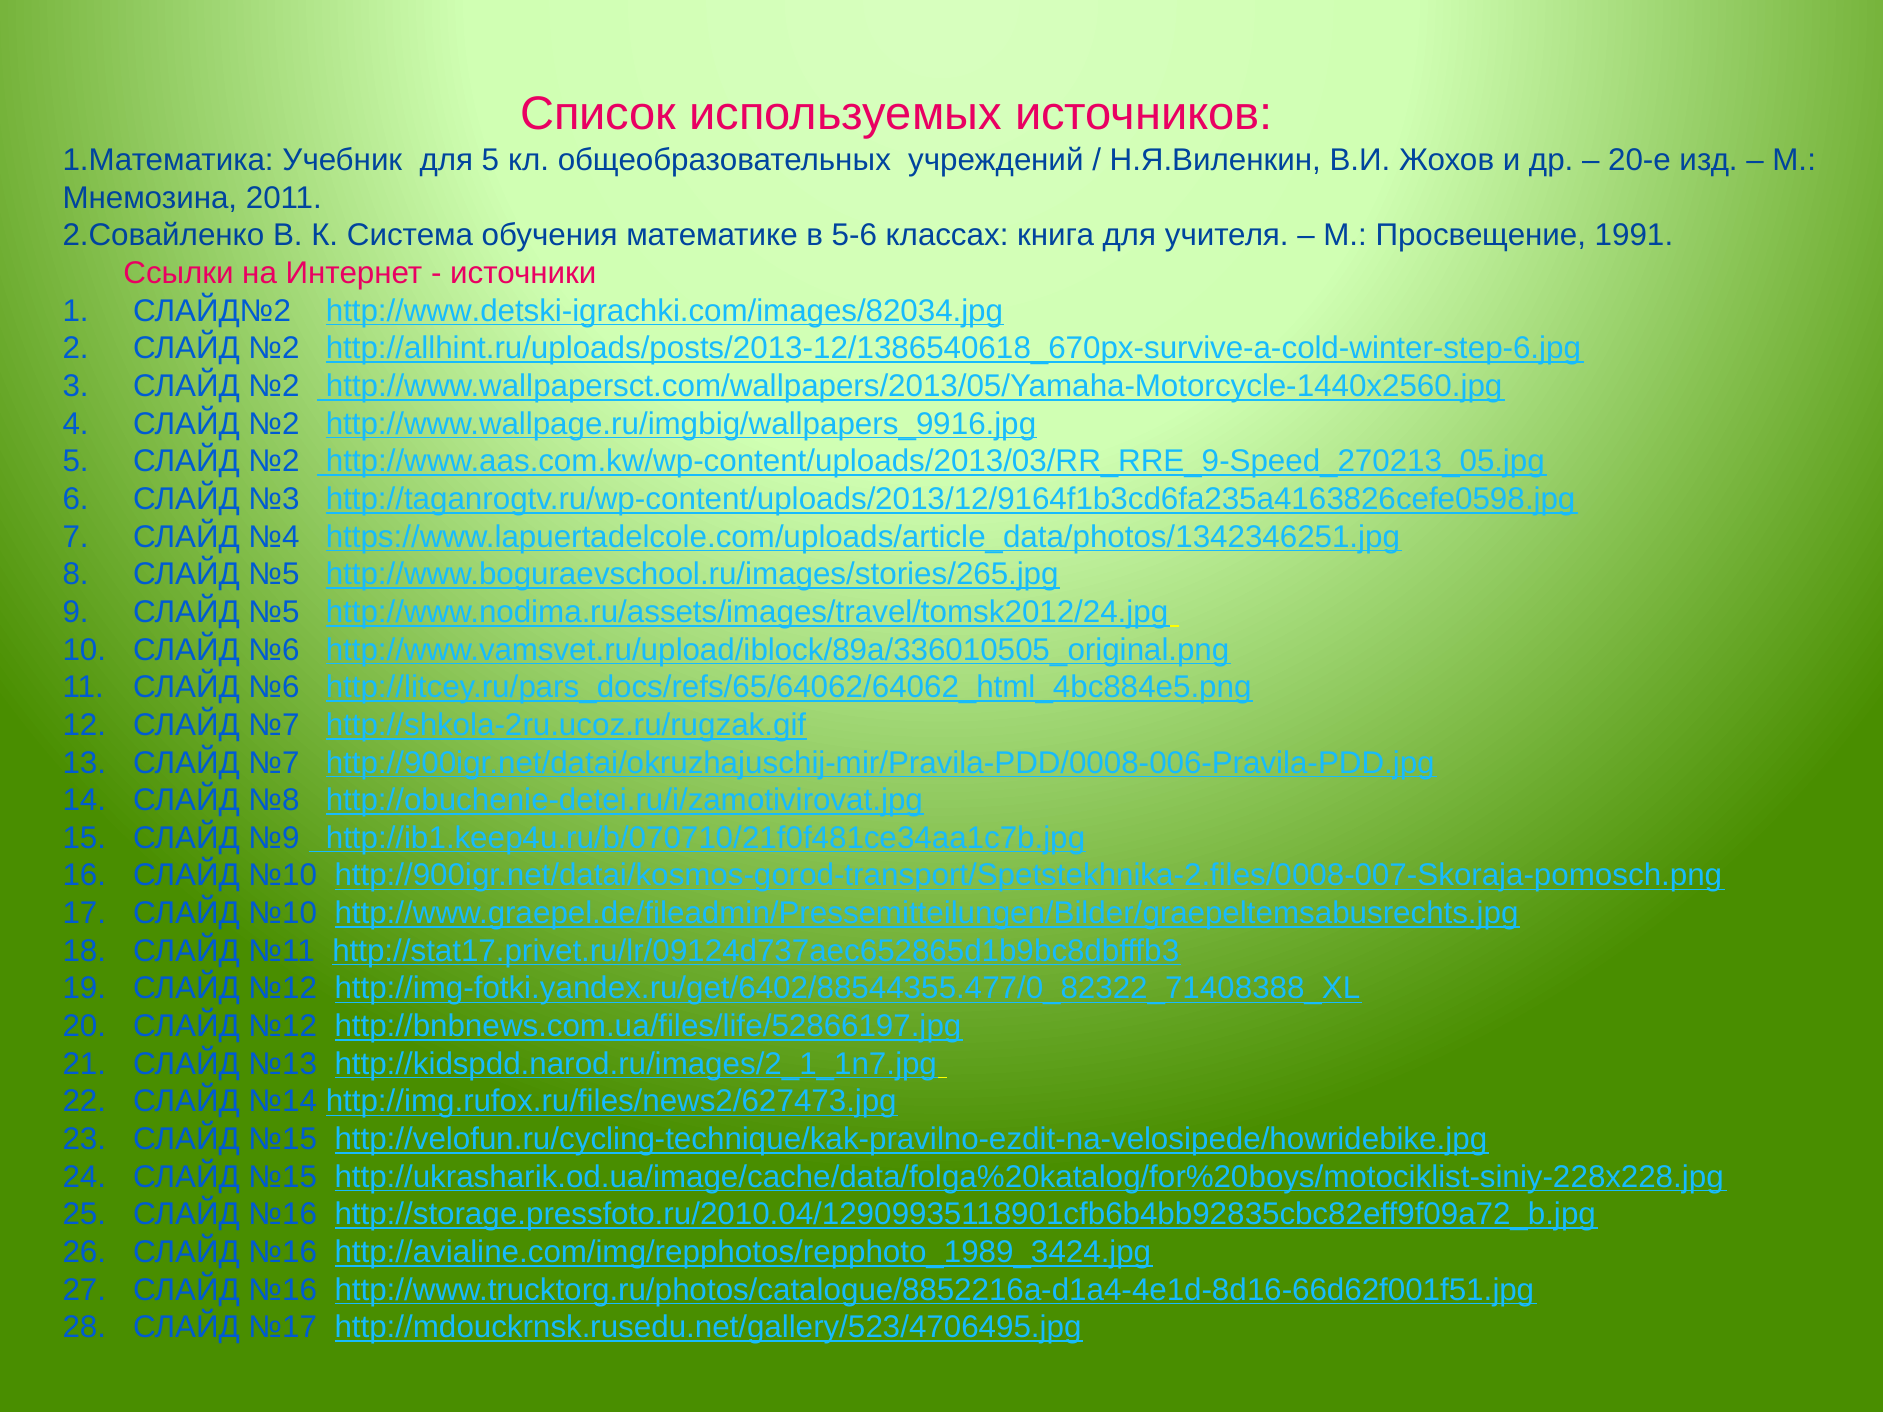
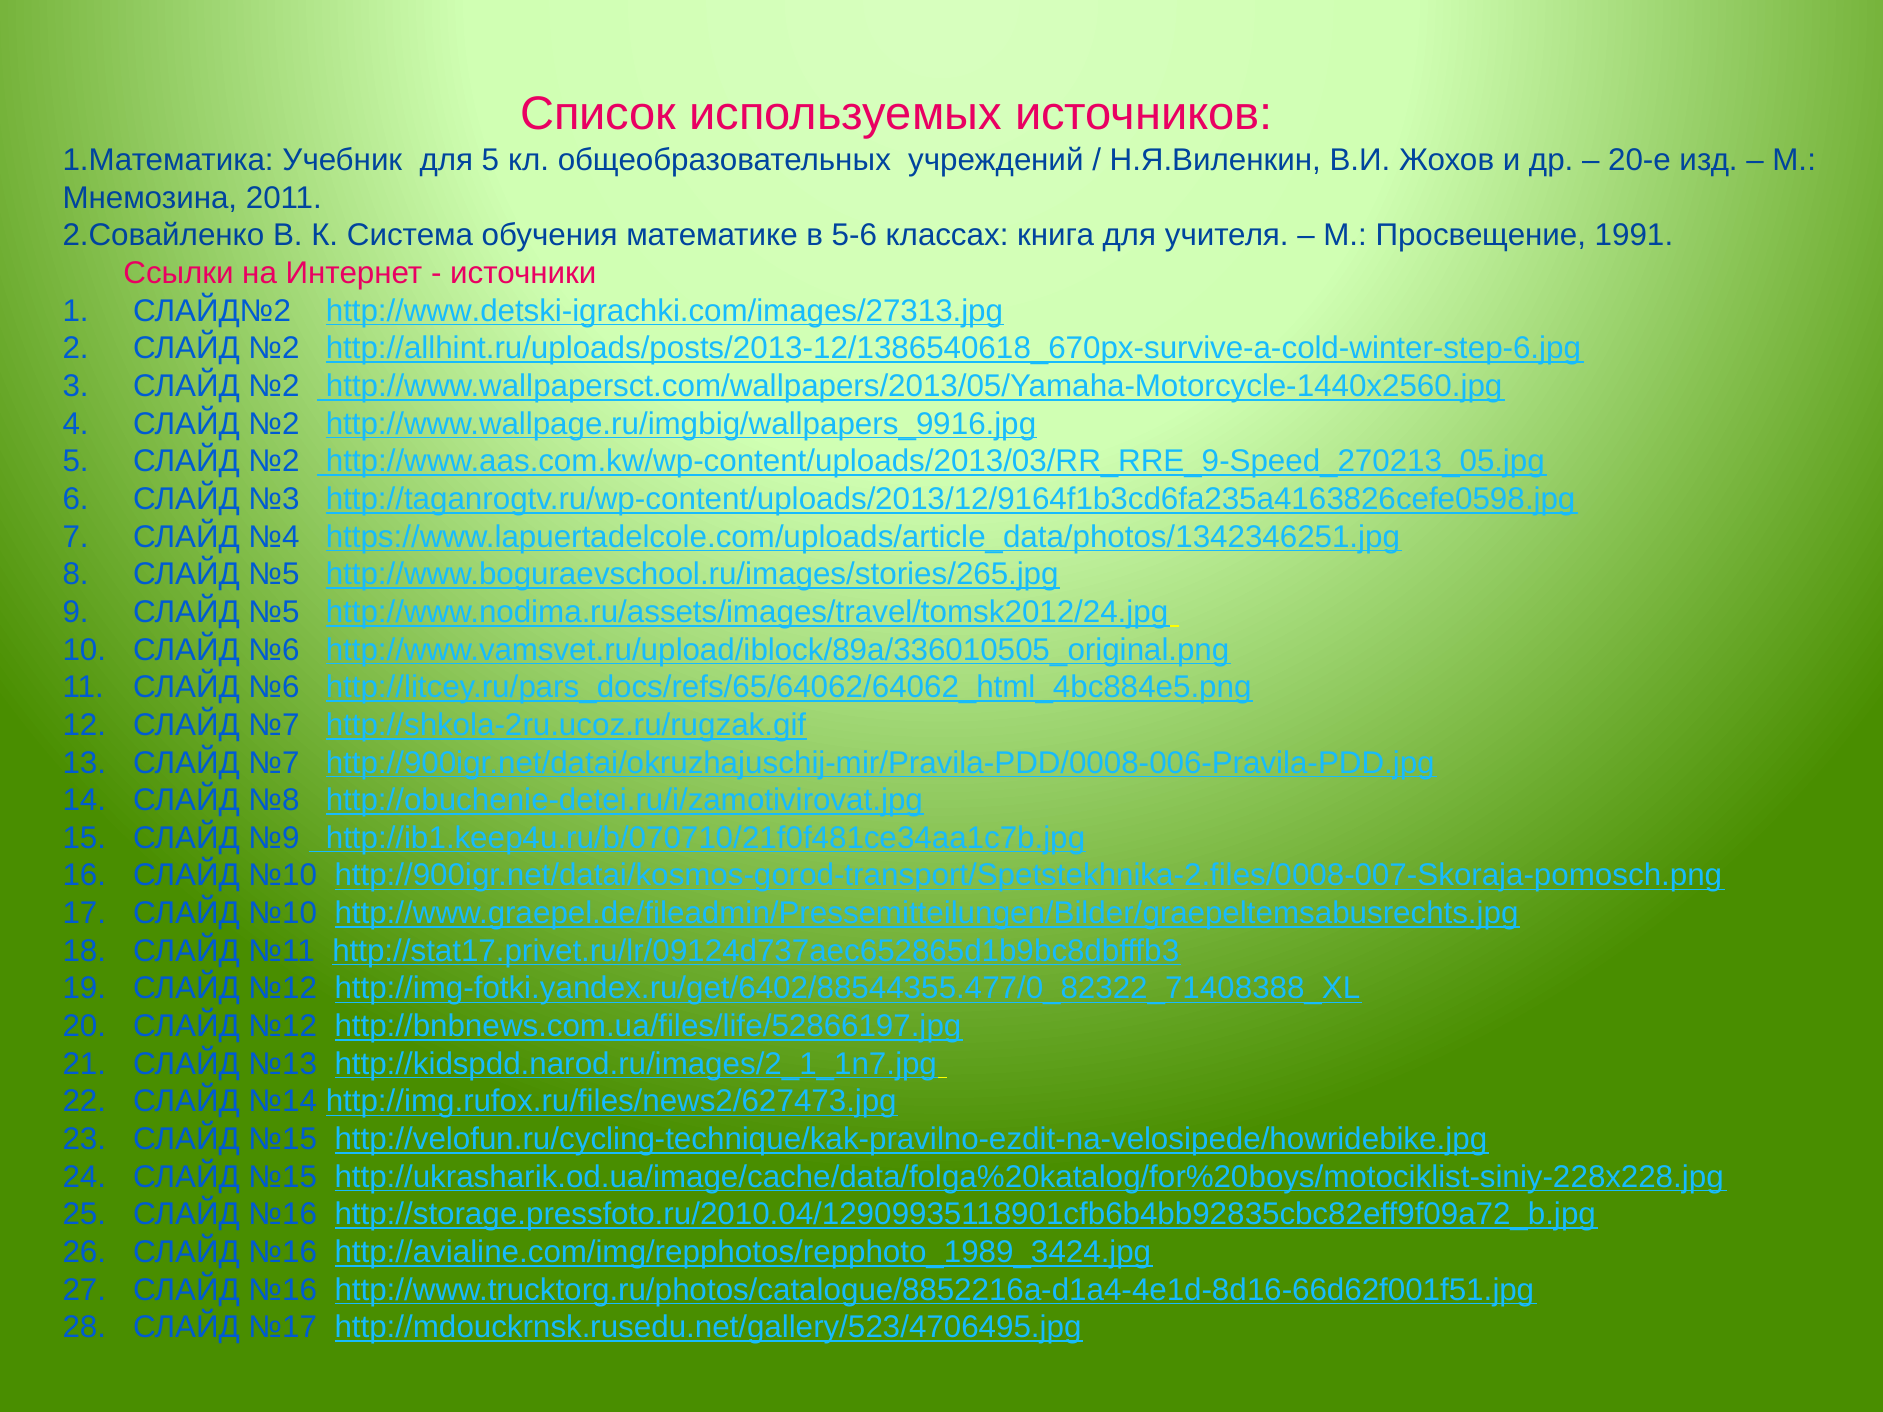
http://www.detski-igrachki.com/images/82034.jpg: http://www.detski-igrachki.com/images/82034.jpg -> http://www.detski-igrachki.com/images/27313.jpg
